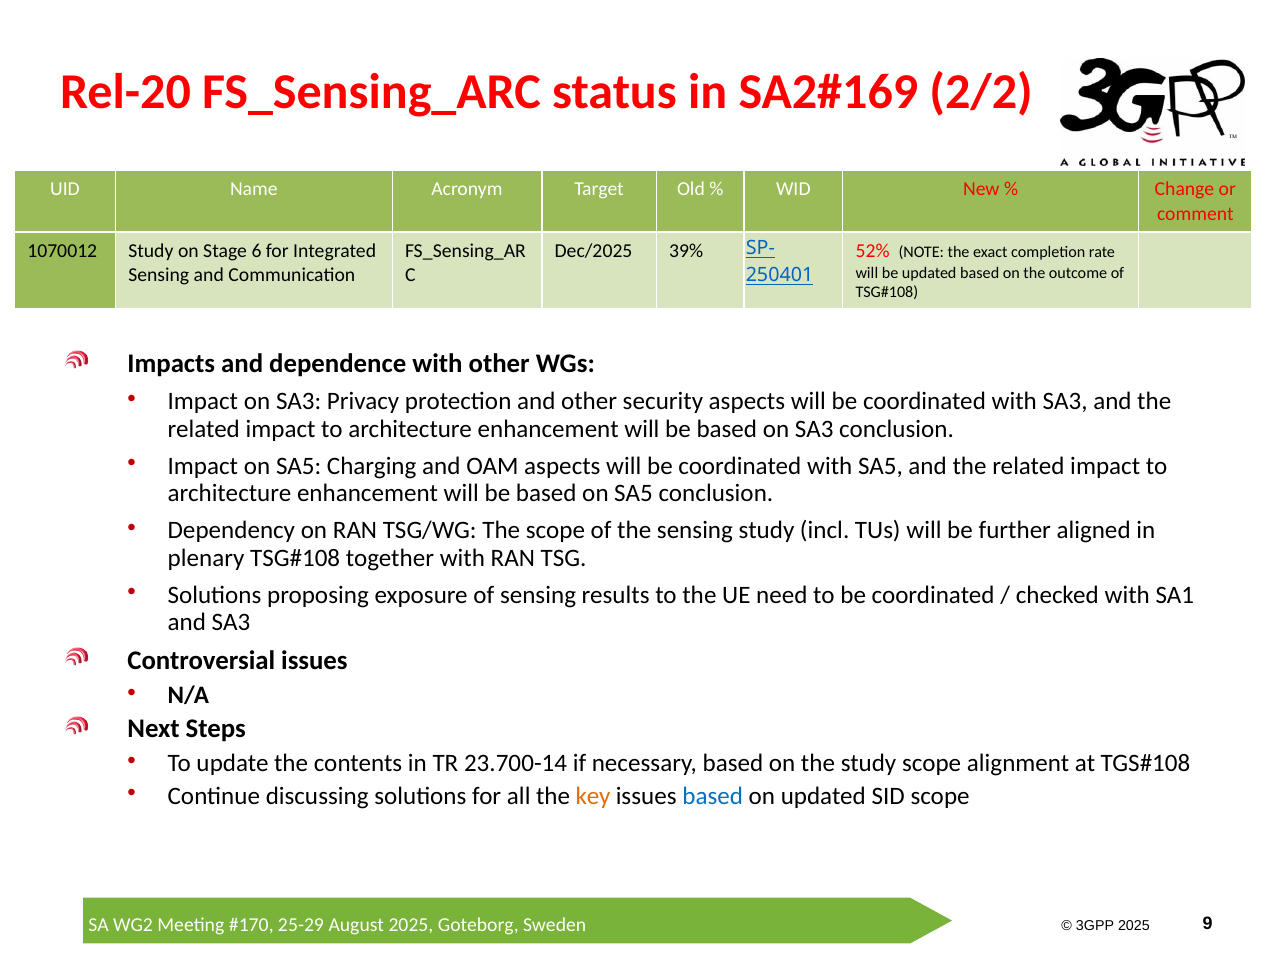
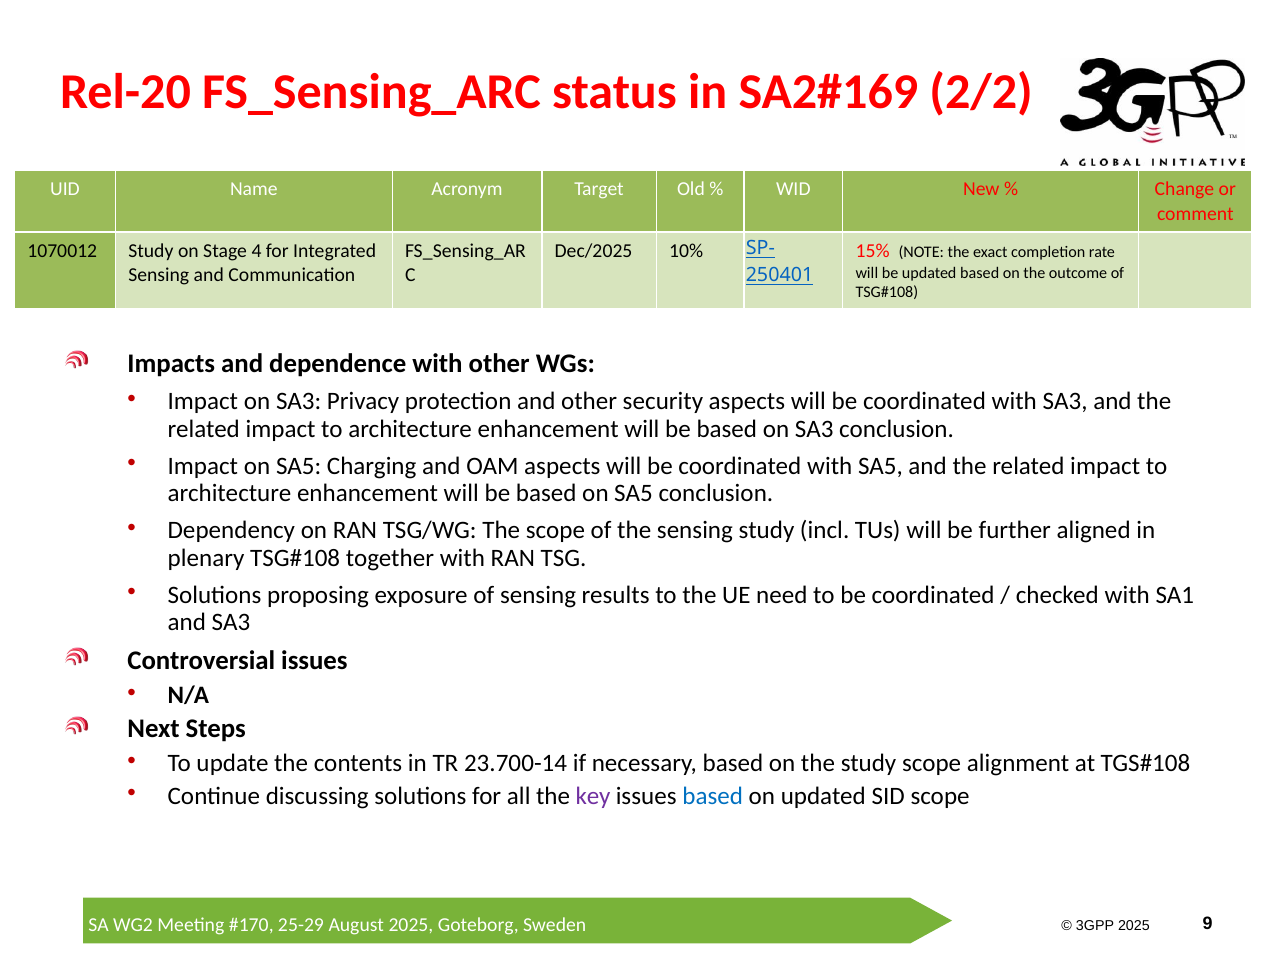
6: 6 -> 4
39%: 39% -> 10%
52%: 52% -> 15%
key colour: orange -> purple
